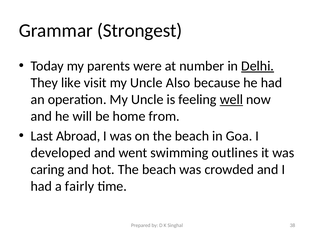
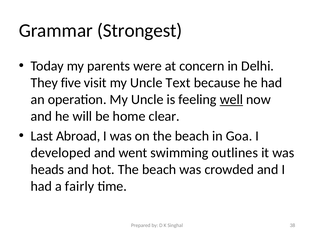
number: number -> concern
Delhi underline: present -> none
like: like -> five
Also: Also -> Text
from: from -> clear
caring: caring -> heads
